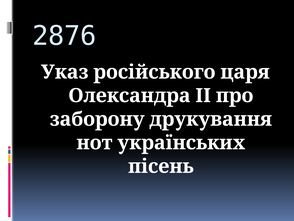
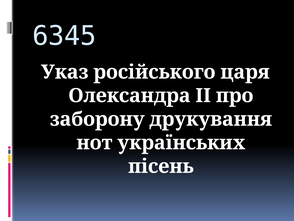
2876: 2876 -> 6345
